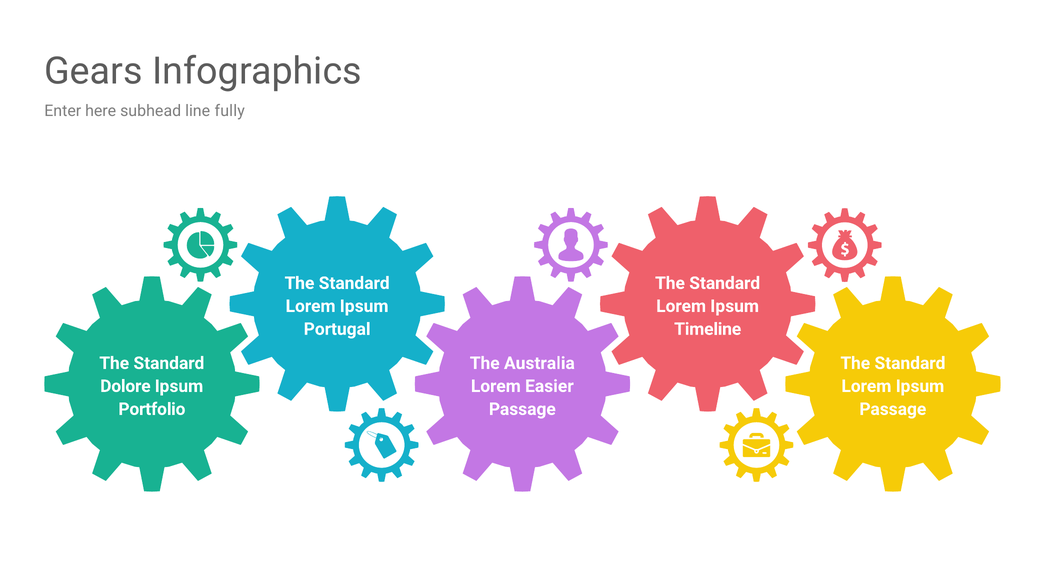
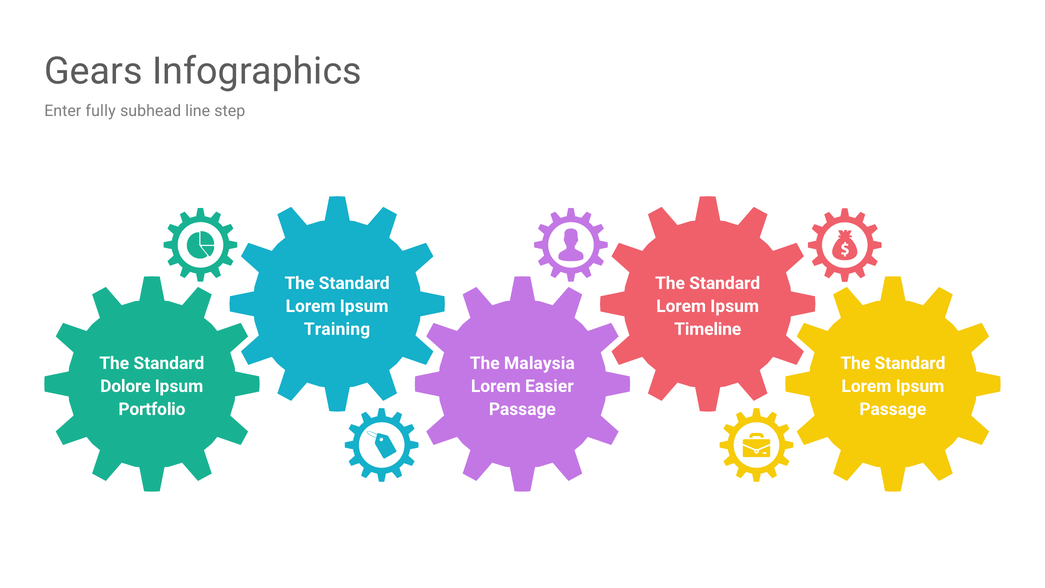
here: here -> fully
fully: fully -> step
Portugal: Portugal -> Training
Australia: Australia -> Malaysia
